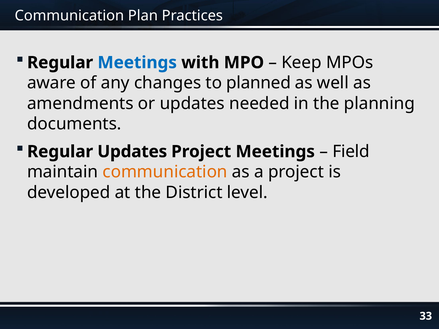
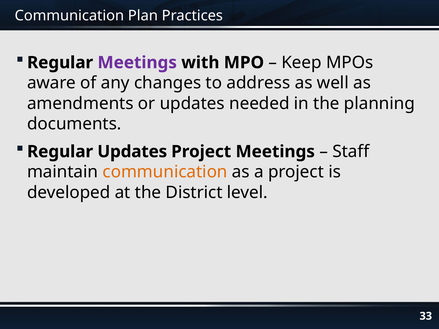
Meetings at (137, 63) colour: blue -> purple
planned: planned -> address
Field: Field -> Staff
